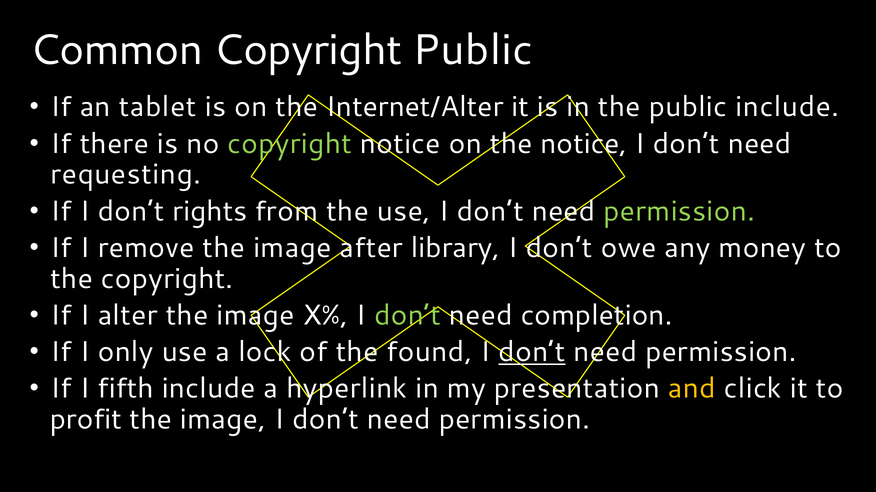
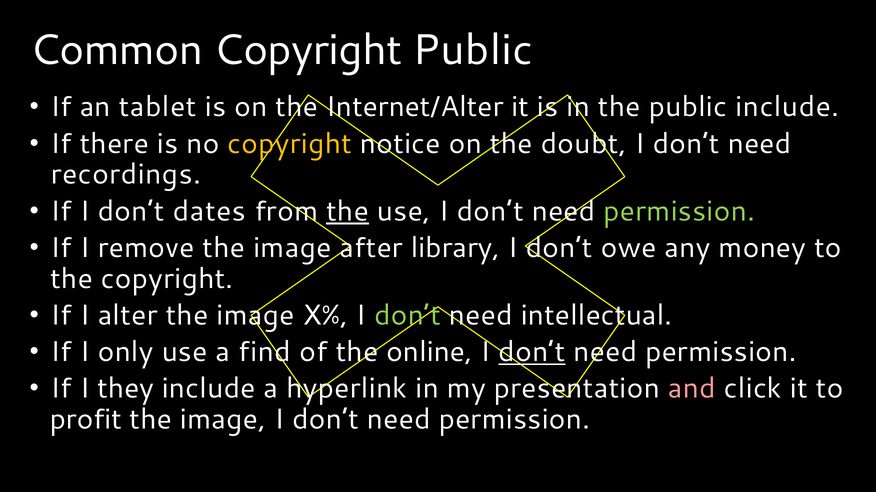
copyright at (290, 144) colour: light green -> yellow
the notice: notice -> doubt
requesting: requesting -> recordings
rights: rights -> dates
the at (348, 211) underline: none -> present
completion: completion -> intellectual
lock: lock -> find
found: found -> online
fifth: fifth -> they
and colour: yellow -> pink
